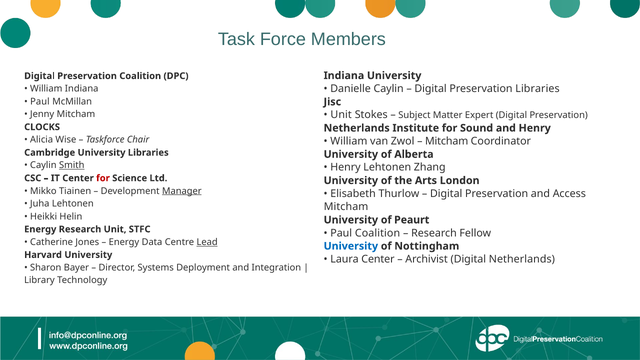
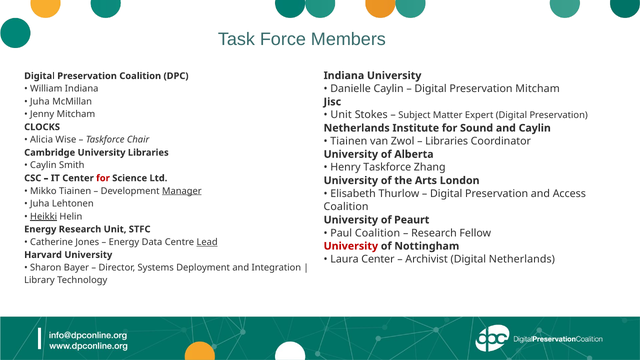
Preservation Libraries: Libraries -> Mitcham
Paul at (40, 102): Paul -> Juha
and Henry: Henry -> Caylin
William at (349, 141): William -> Tiainen
Mitcham at (447, 141): Mitcham -> Libraries
Smith underline: present -> none
Henry Lehtonen: Lehtonen -> Taskforce
Mitcham at (346, 207): Mitcham -> Coalition
Heikki underline: none -> present
University at (351, 246) colour: blue -> red
